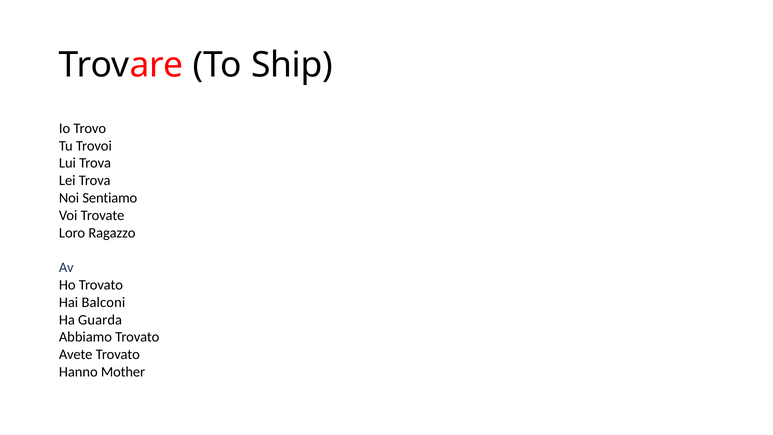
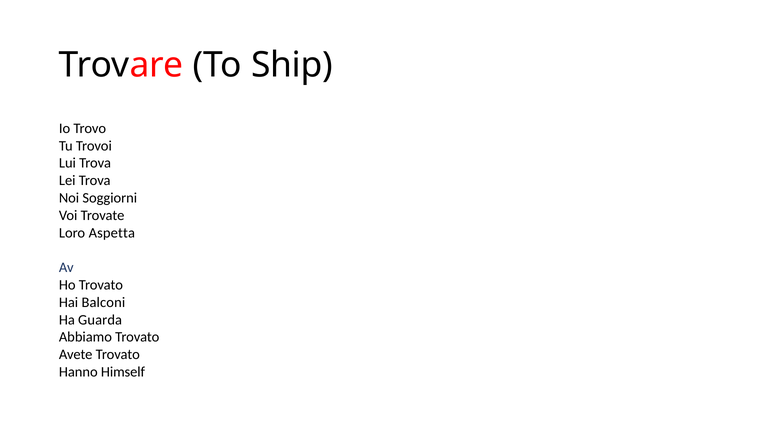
Sentiamo: Sentiamo -> Soggiorni
Ragazzo: Ragazzo -> Aspetta
Mother: Mother -> Himself
